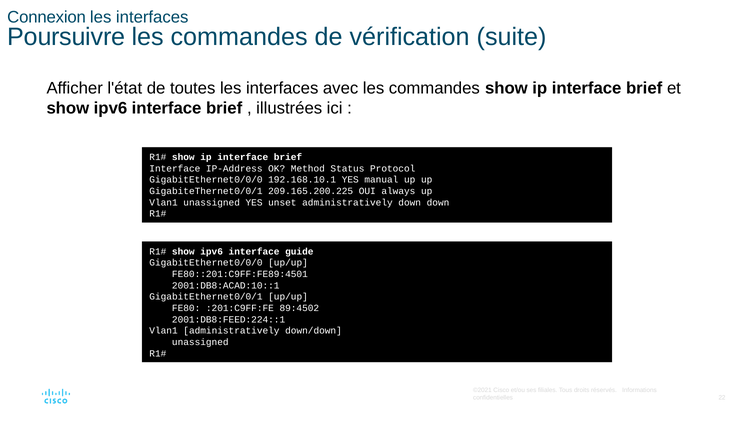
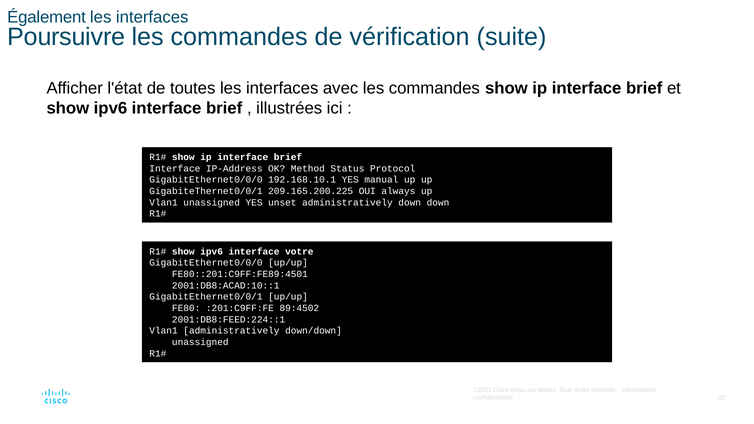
Connexion: Connexion -> Également
guide: guide -> votre
